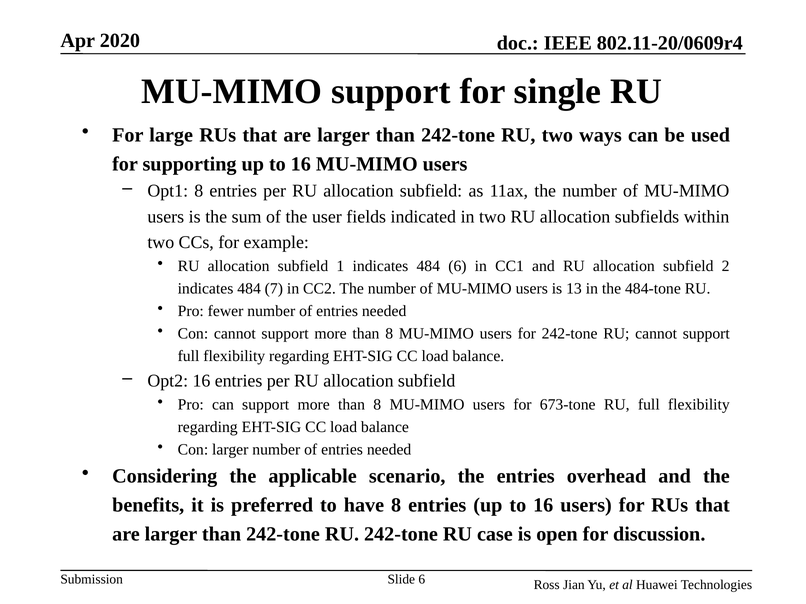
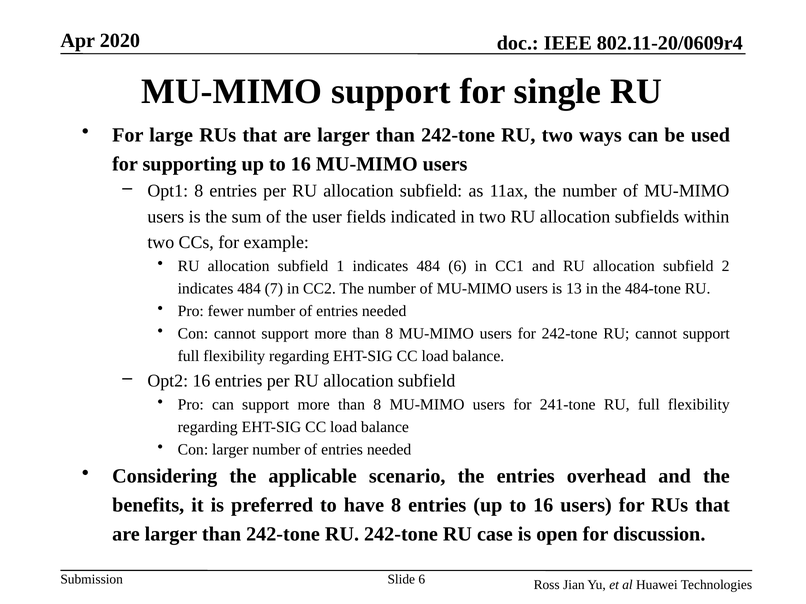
673-tone: 673-tone -> 241-tone
